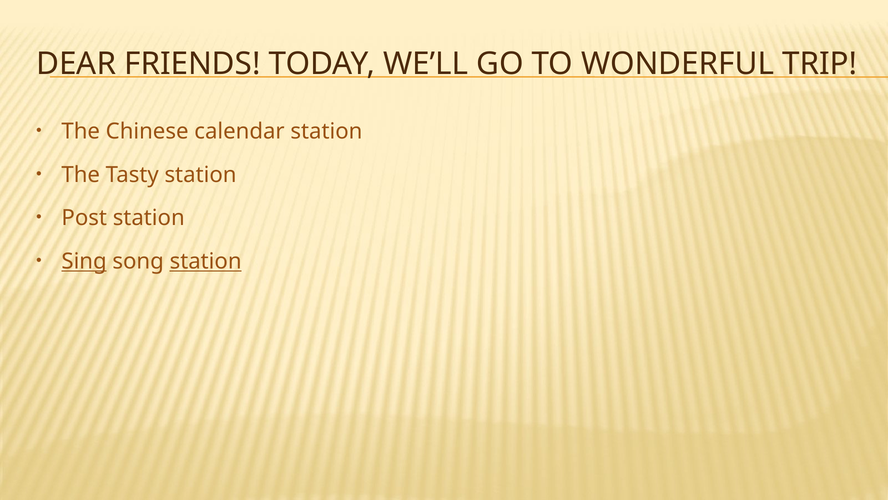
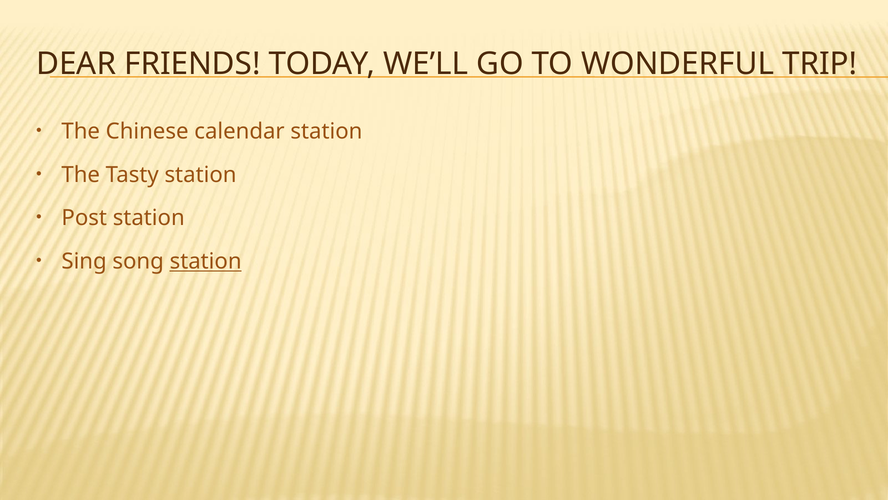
Sing underline: present -> none
